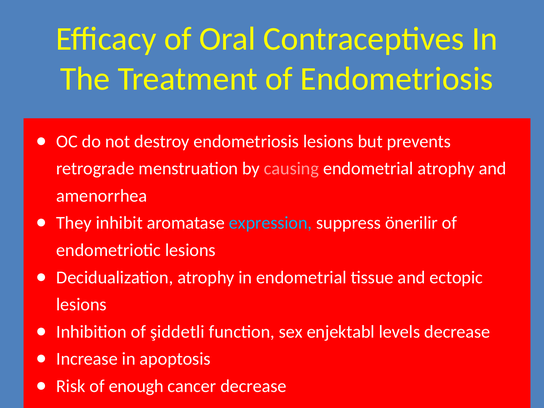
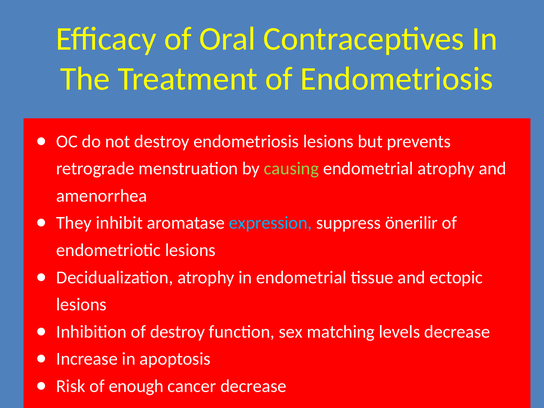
causing colour: pink -> light green
of şiddetli: şiddetli -> destroy
enjektabl: enjektabl -> matching
